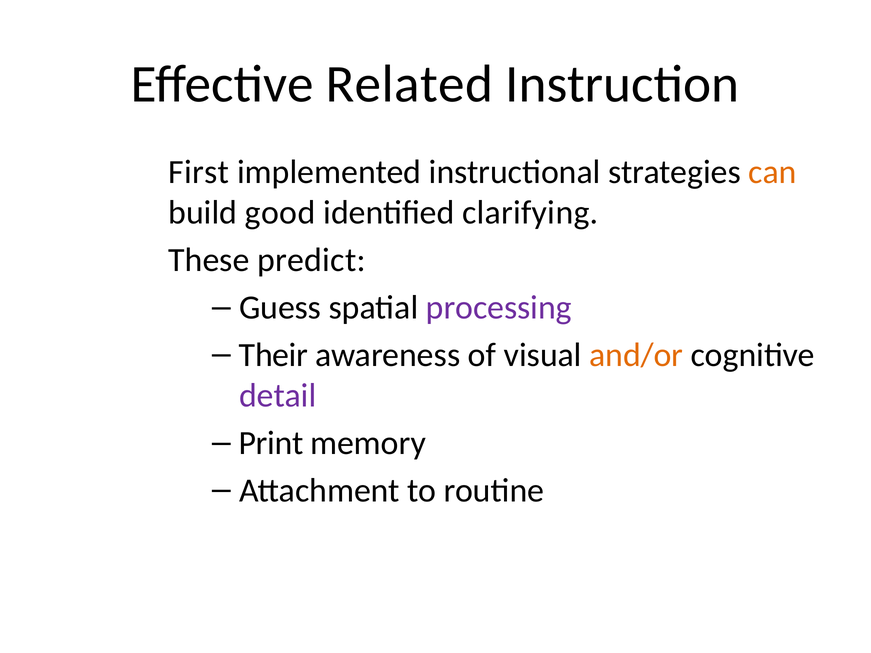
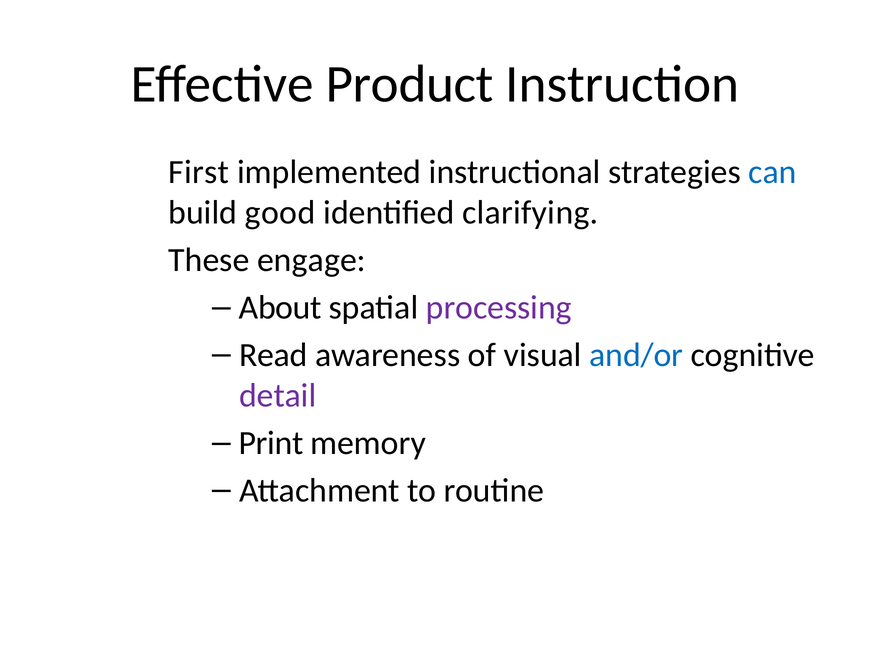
Related: Related -> Product
can colour: orange -> blue
predict: predict -> engage
Guess: Guess -> About
Their: Their -> Read
and/or colour: orange -> blue
